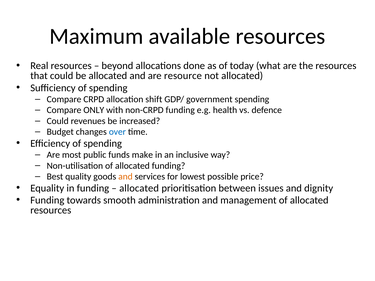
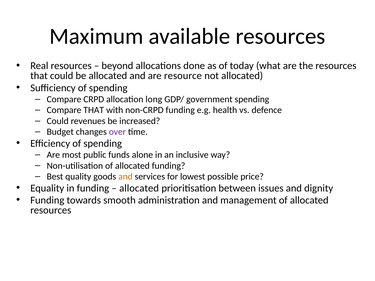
shift: shift -> long
Compare ONLY: ONLY -> THAT
over colour: blue -> purple
make: make -> alone
